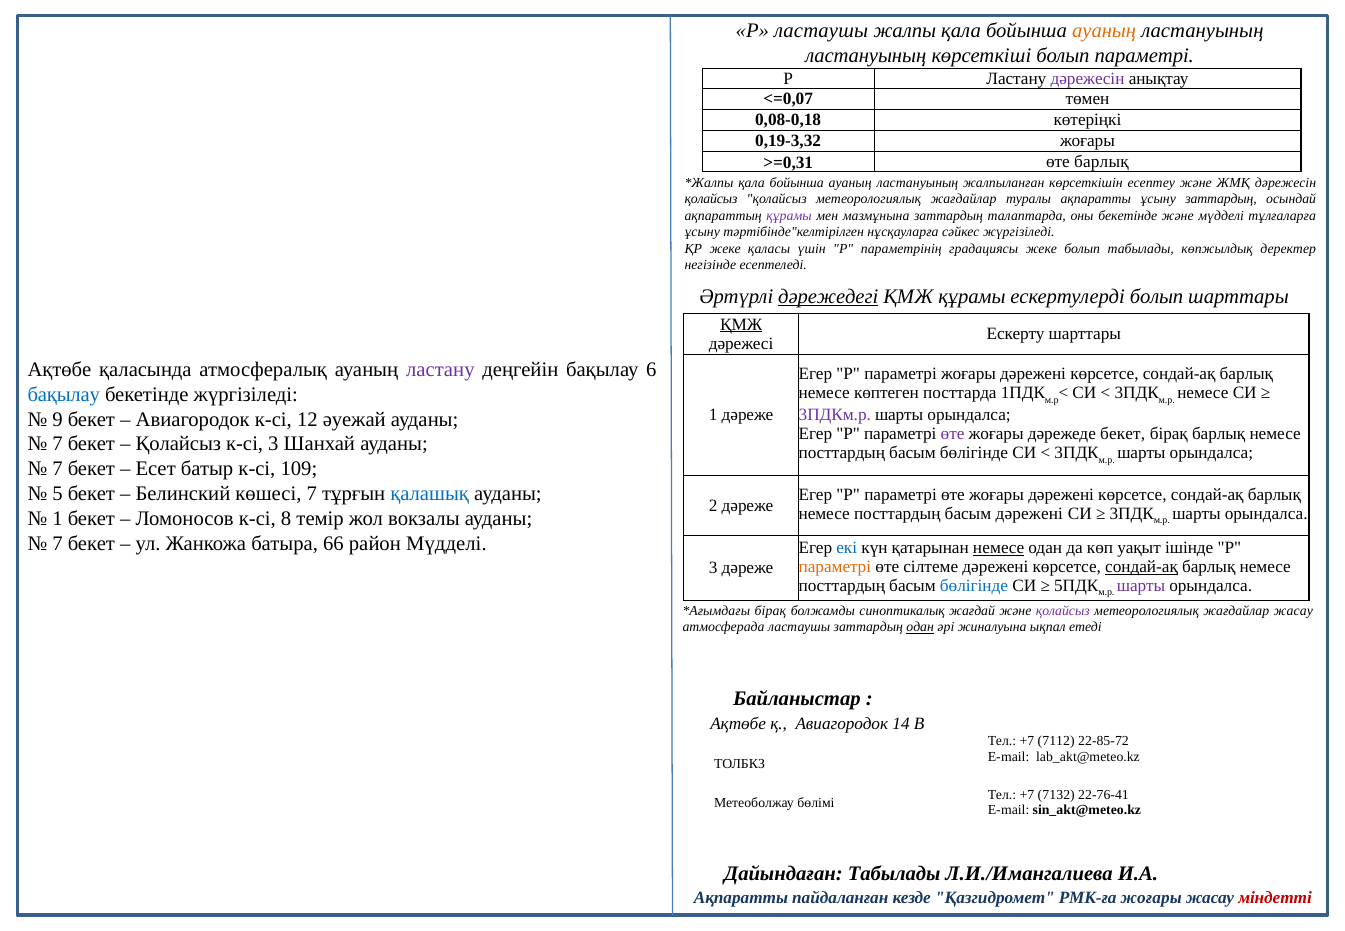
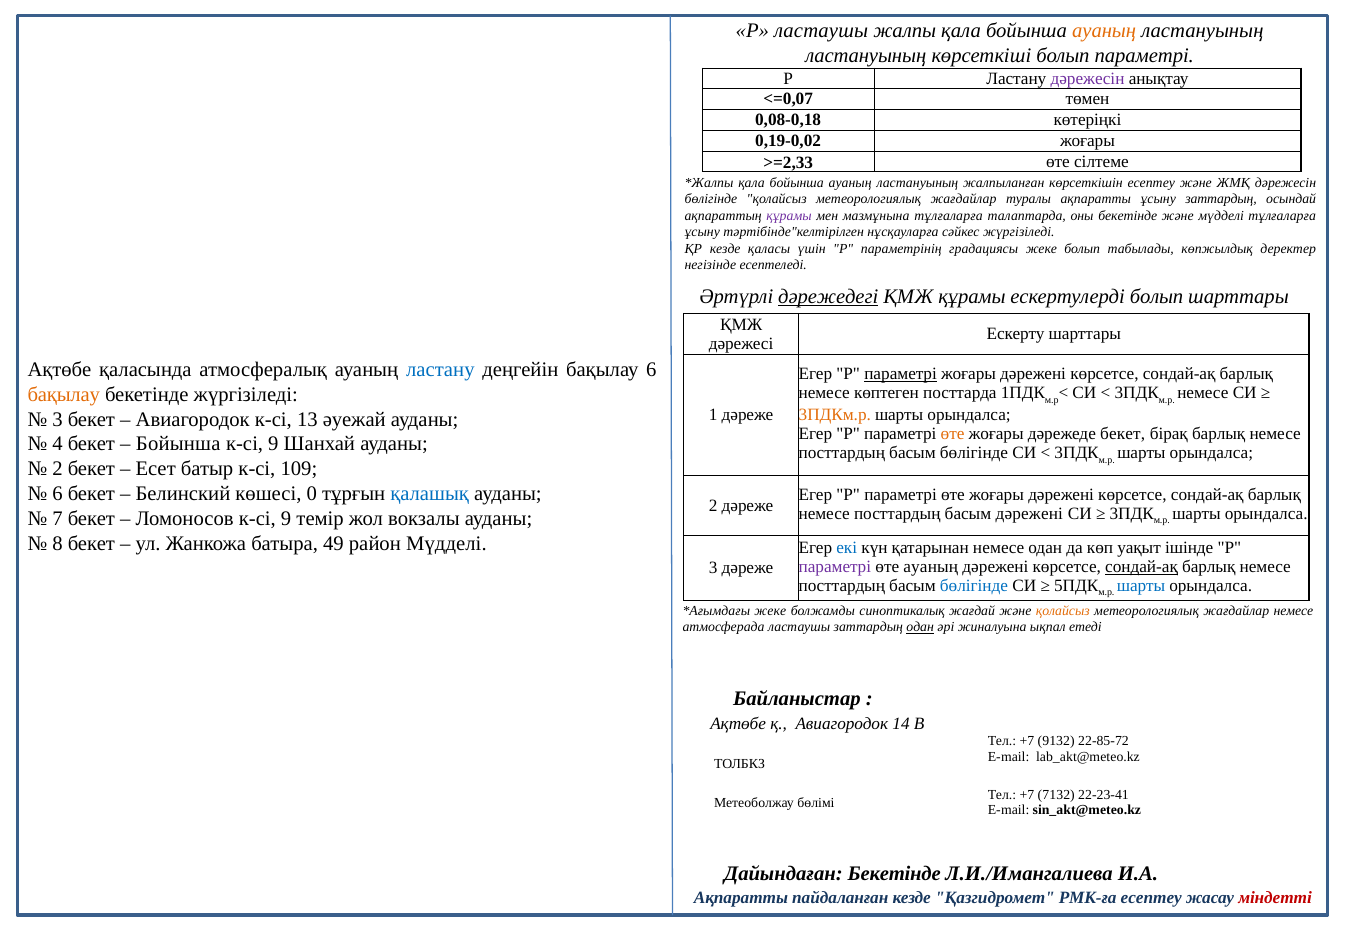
0,19-3,32: 0,19-3,32 -> 0,19-0,02
>=0,31: >=0,31 -> >=2,33
өте барлық: барлық -> сілтеме
қолайсыз at (711, 199): қолайсыз -> бөлігінде
мазмұнына заттардың: заттардың -> тұлғаларға
ҚР жеке: жеке -> кезде
ҚМЖ at (741, 325) underline: present -> none
ластану at (440, 370) colour: purple -> blue
параметрі at (901, 374) underline: none -> present
бақылау at (64, 394) colour: blue -> orange
3ПДКм.р colour: purple -> orange
9 at (58, 419): 9 -> 3
12: 12 -> 13
өте at (953, 434) colour: purple -> orange
7 at (58, 444): 7 -> 4
Қолайсыз at (178, 444): Қолайсыз -> Бойынша
3 at (273, 444): 3 -> 9
7 at (58, 469): 7 -> 2
5 at (58, 494): 5 -> 6
көшесі 7: 7 -> 0
1 at (58, 519): 1 -> 7
Ломоносов к-сі 8: 8 -> 9
7 at (58, 543): 7 -> 8
66: 66 -> 49
немесе at (999, 548) underline: present -> none
параметрі at (835, 567) colour: orange -> purple
өте сілтеме: сілтеме -> ауаның
шарты at (1141, 586) colour: purple -> blue
бірақ at (770, 611): бірақ -> жеке
қолайсыз at (1063, 611) colour: purple -> orange
жағдайлар жасау: жасау -> немесе
7112: 7112 -> 9132
22-76-41: 22-76-41 -> 22-23-41
Дайындаған Табылады: Табылады -> Бекетінде
РМК-ға жоғары: жоғары -> есептеу
